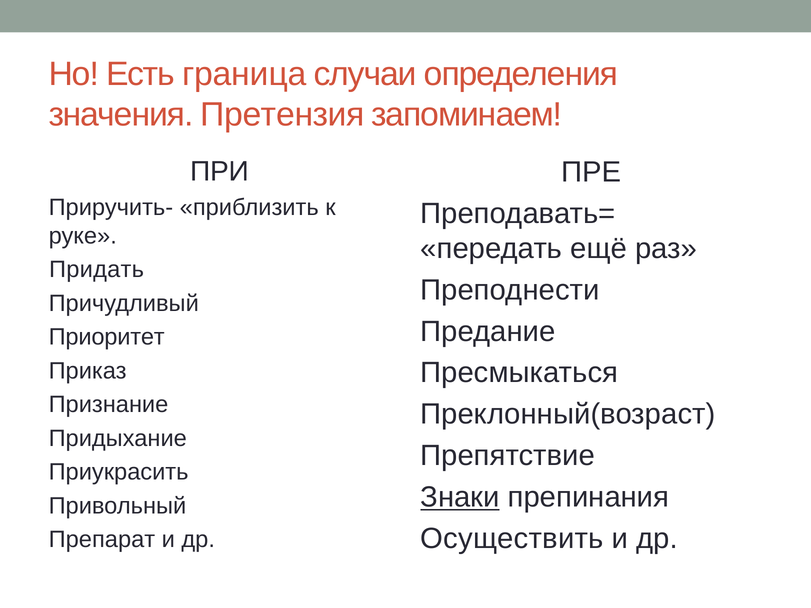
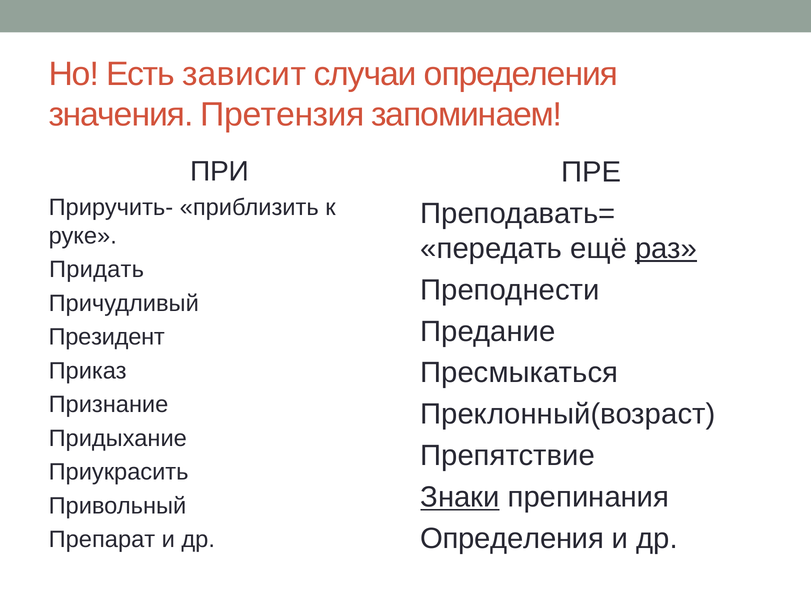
граница: граница -> зависит
раз underline: none -> present
Приоритет: Приоритет -> Президент
Осуществить at (512, 539): Осуществить -> Определения
